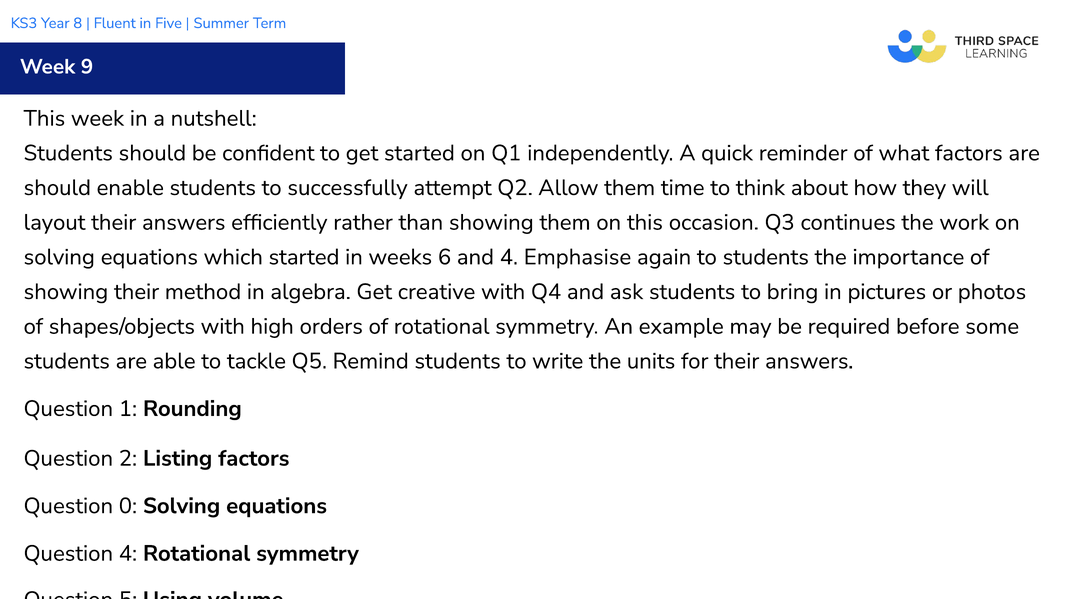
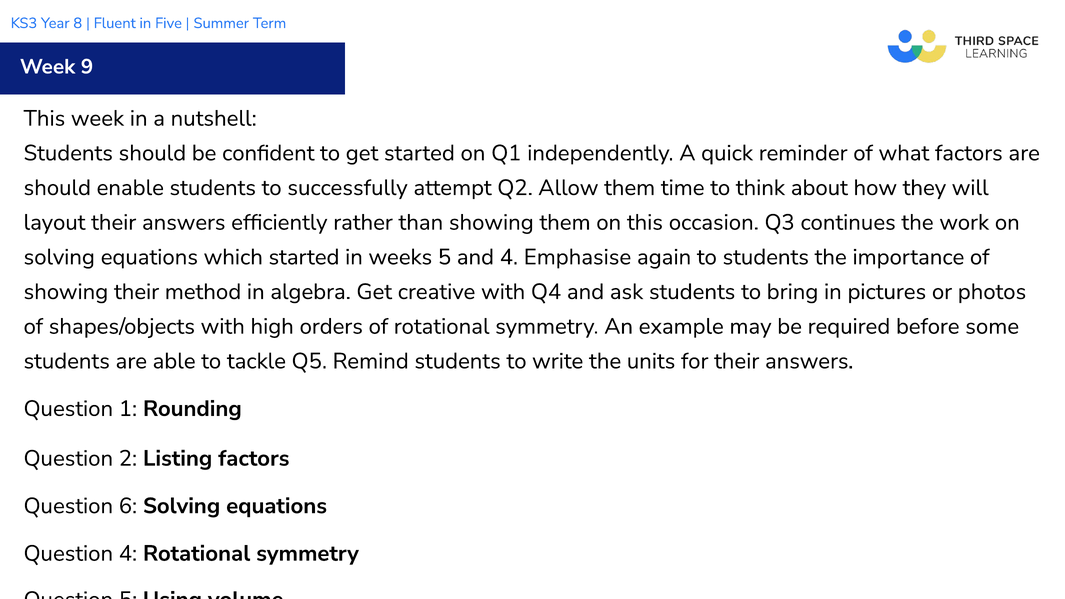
weeks 6: 6 -> 5
0: 0 -> 6
